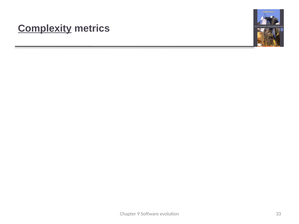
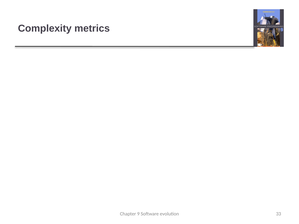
Complexity at (45, 28) underline: present -> none
